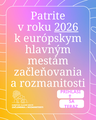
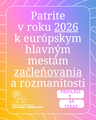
začleňovania underline: none -> present
